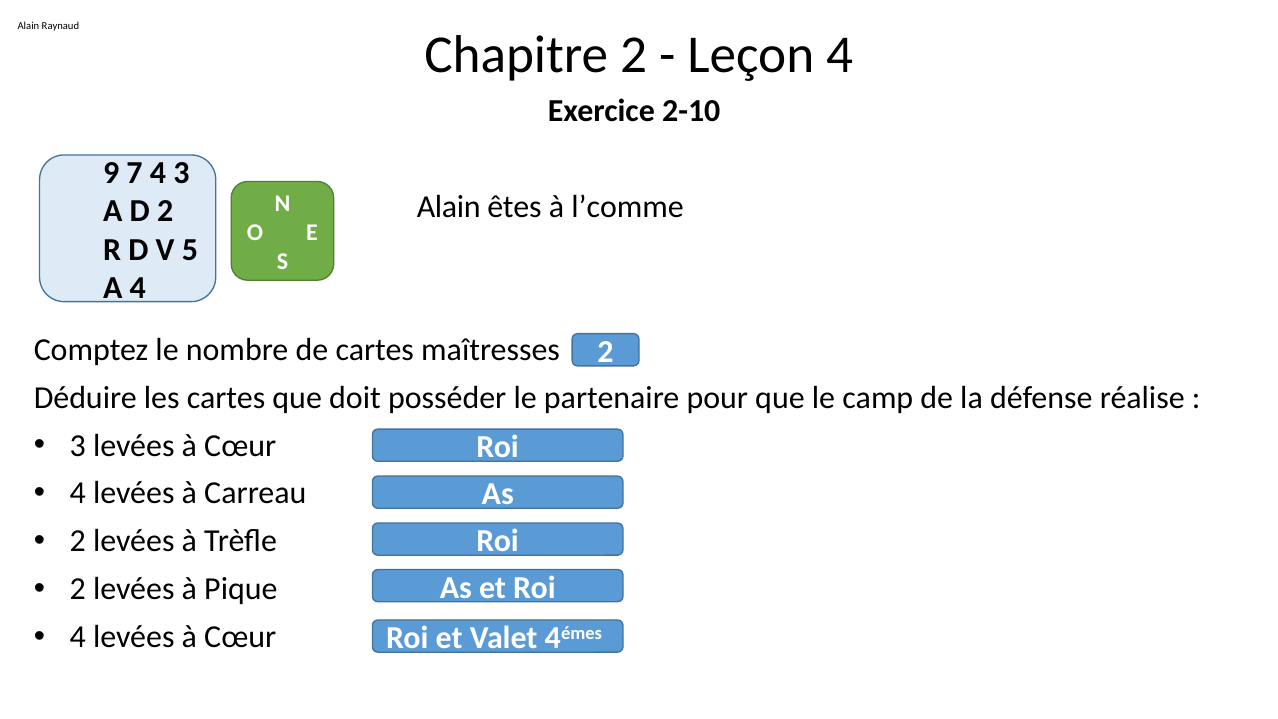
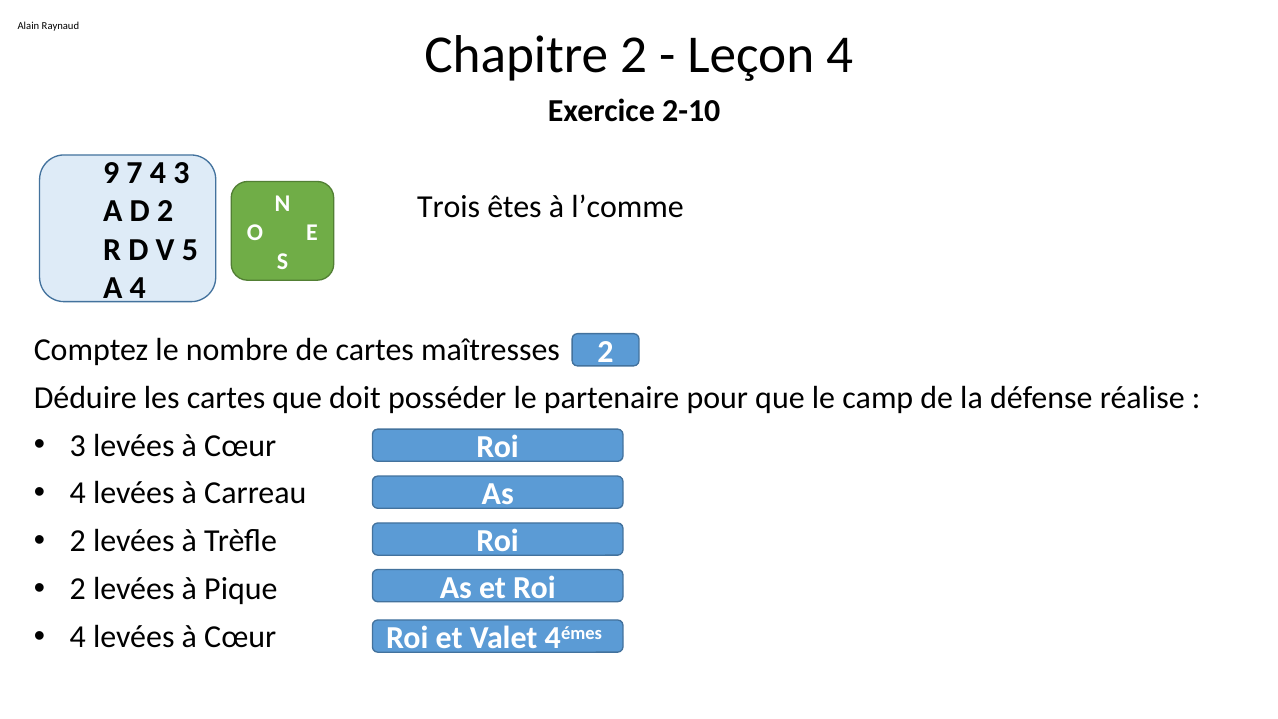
Alain at (449, 206): Alain -> Trois
